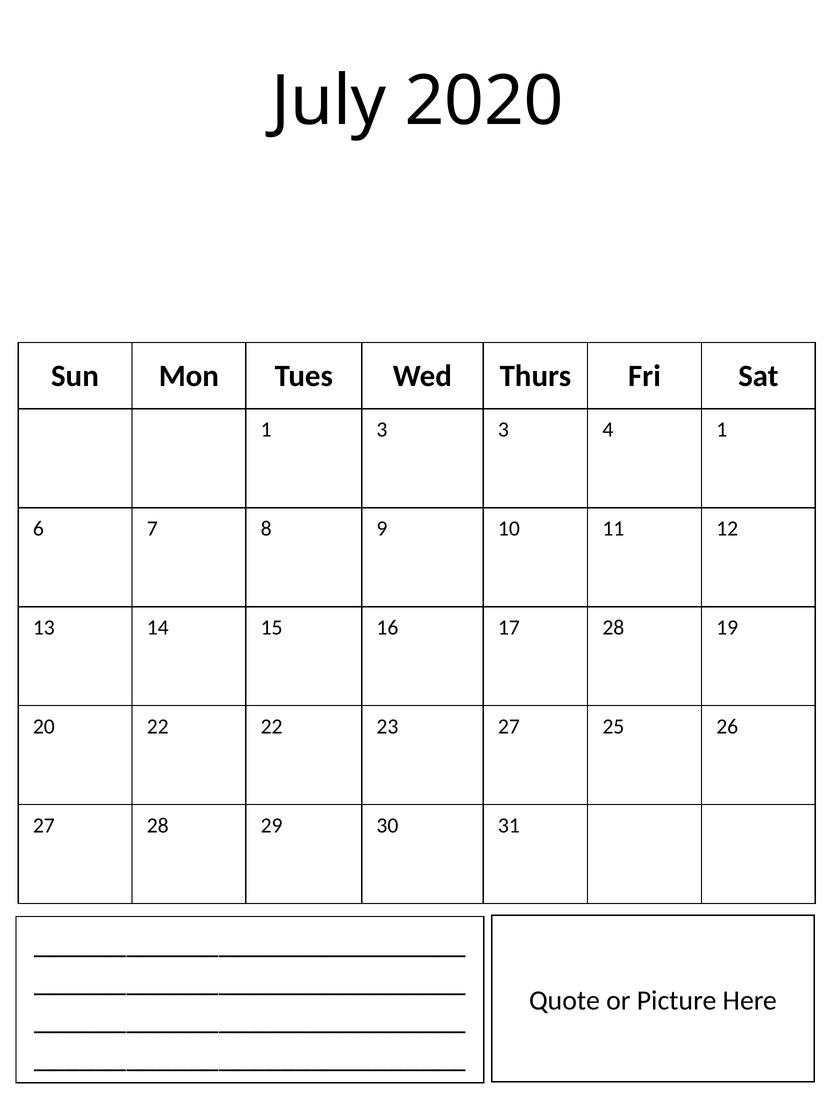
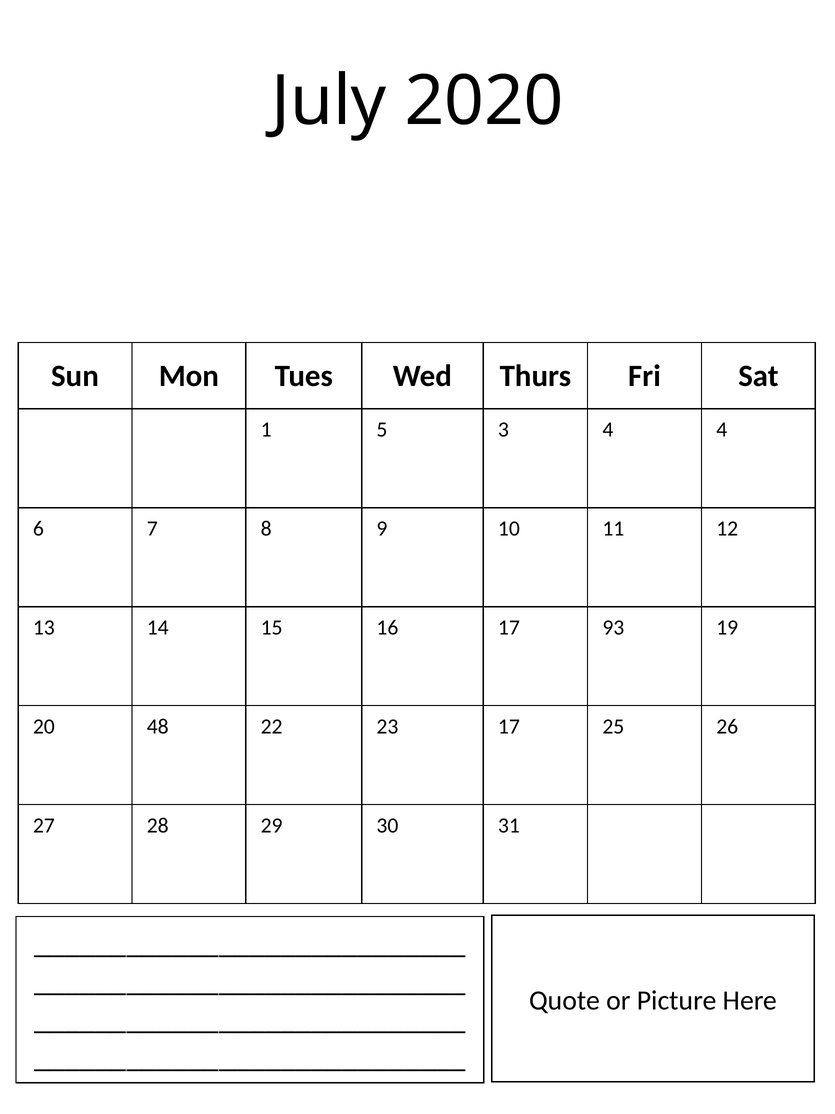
1 3: 3 -> 5
4 1: 1 -> 4
17 28: 28 -> 93
20 22: 22 -> 48
23 27: 27 -> 17
